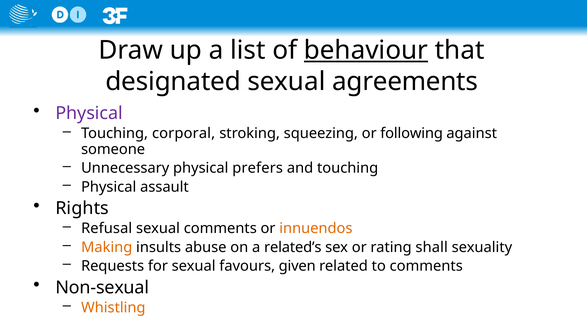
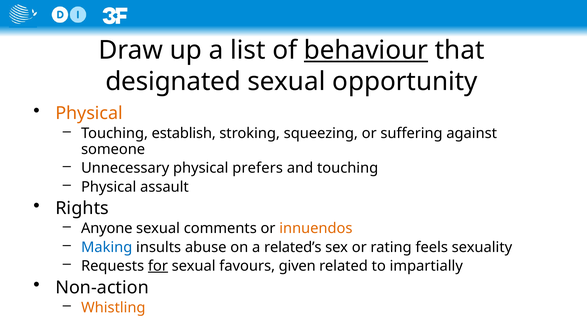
agreements: agreements -> opportunity
Physical at (89, 113) colour: purple -> orange
corporal: corporal -> establish
following: following -> suffering
Refusal: Refusal -> Anyone
Making colour: orange -> blue
shall: shall -> feels
for underline: none -> present
to comments: comments -> impartially
Non-sexual: Non-sexual -> Non-action
